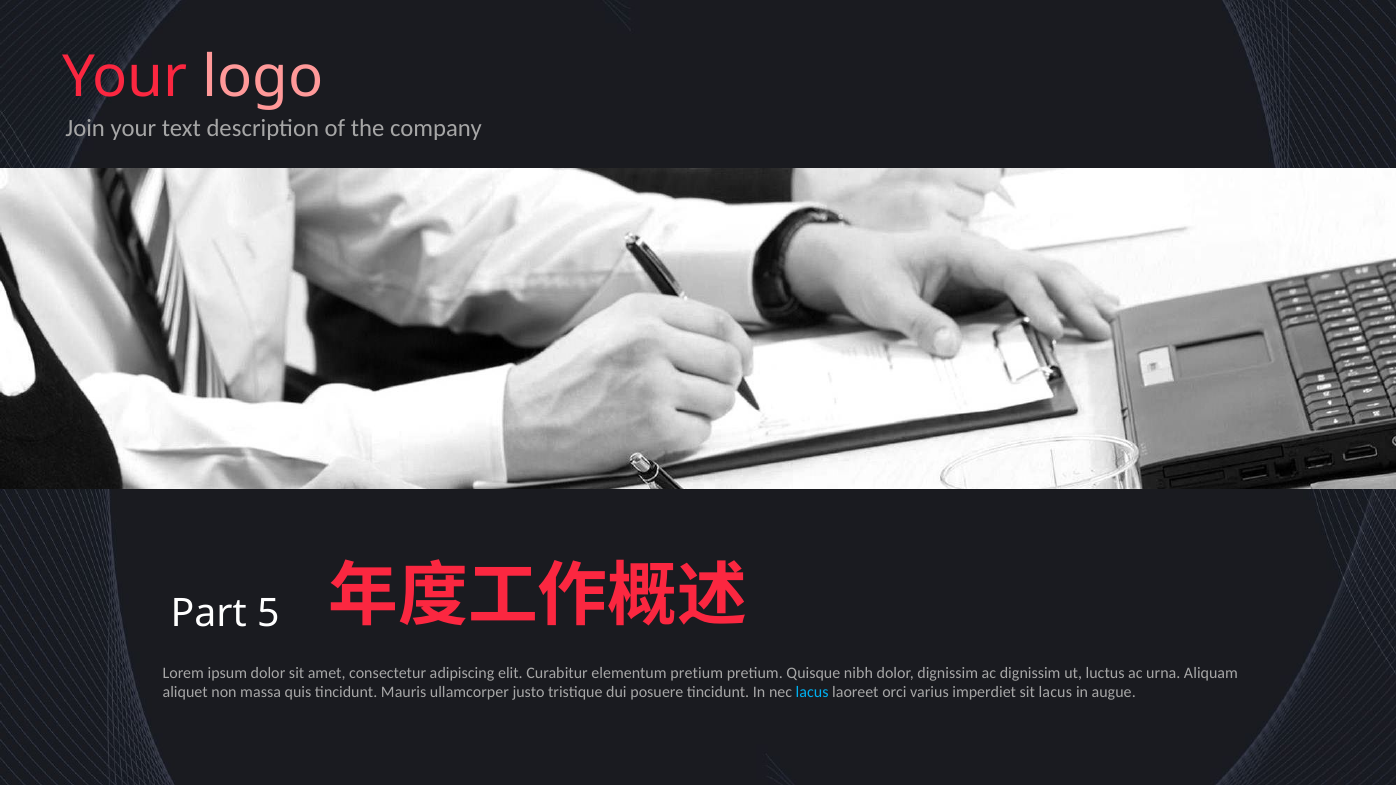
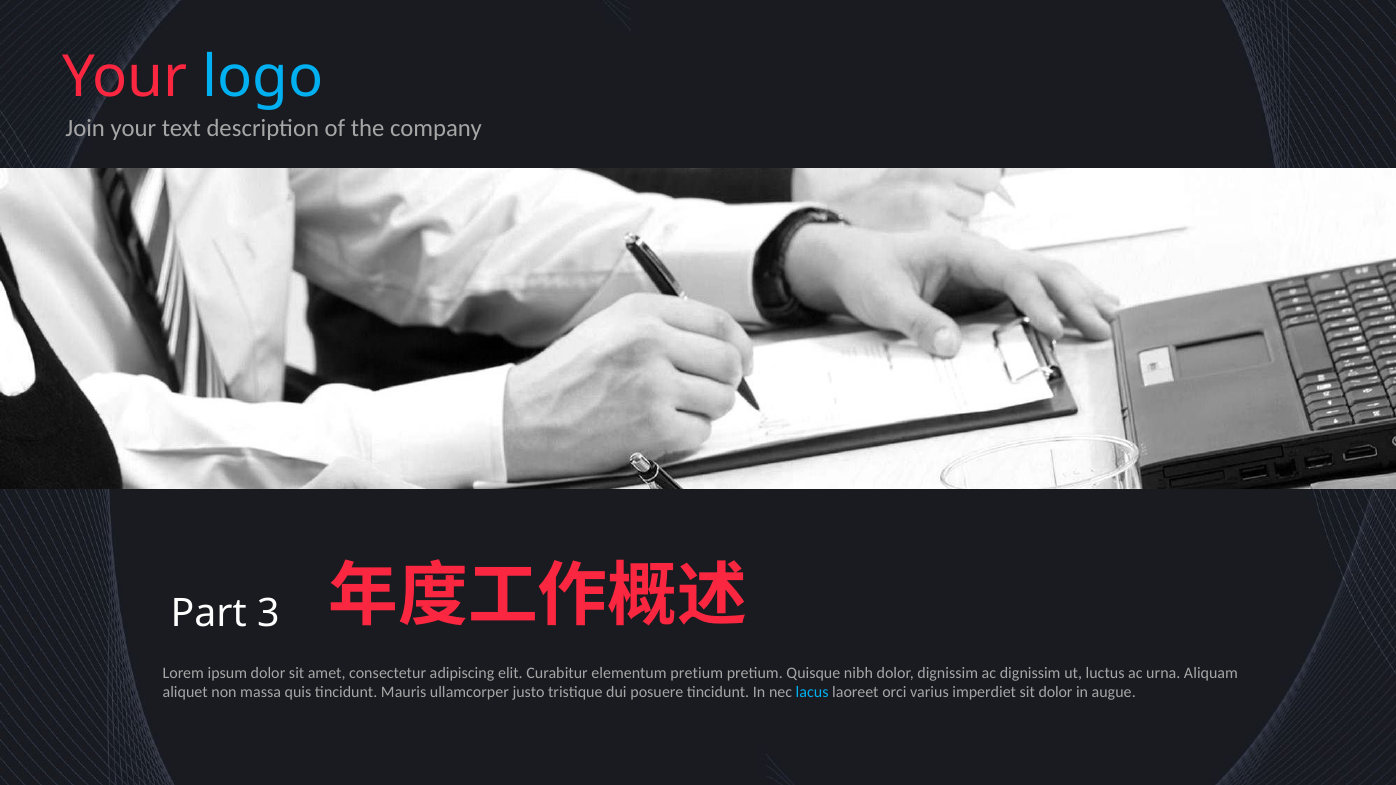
logo colour: pink -> light blue
5: 5 -> 3
sit lacus: lacus -> dolor
